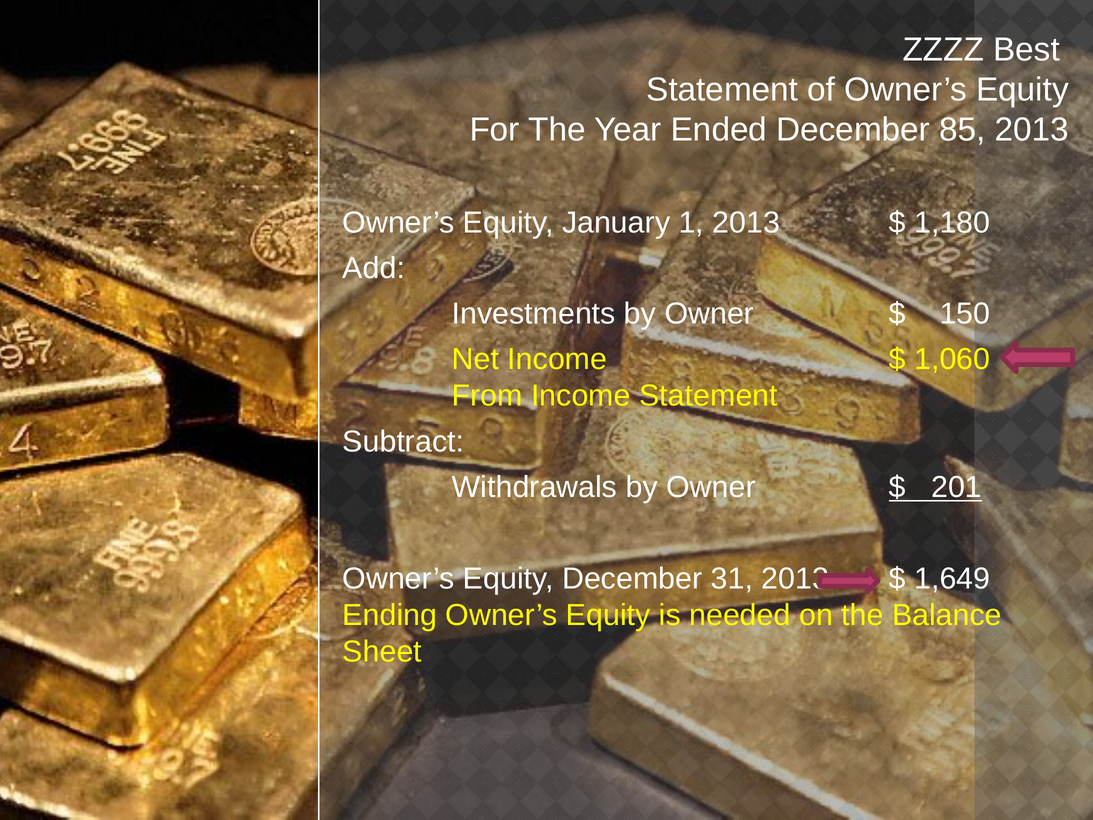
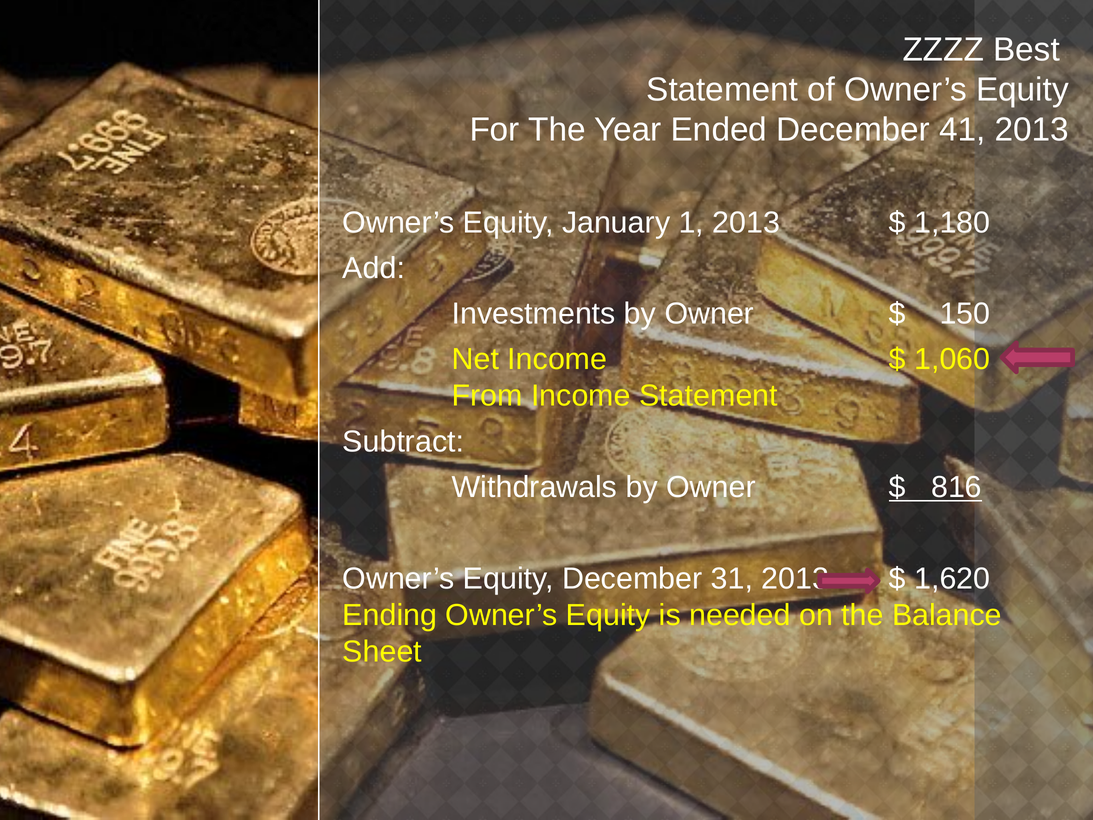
85: 85 -> 41
201: 201 -> 816
1,649: 1,649 -> 1,620
